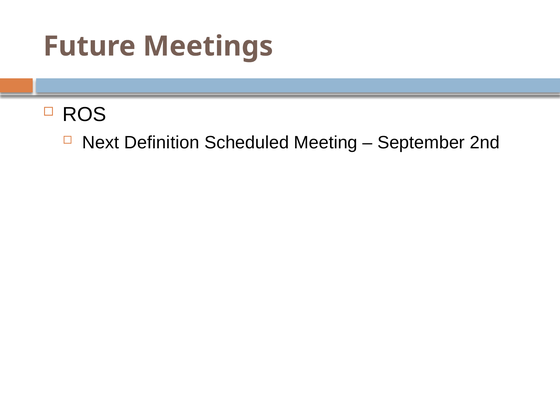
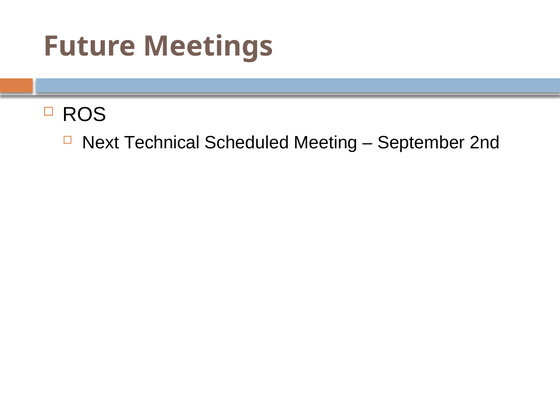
Definition: Definition -> Technical
